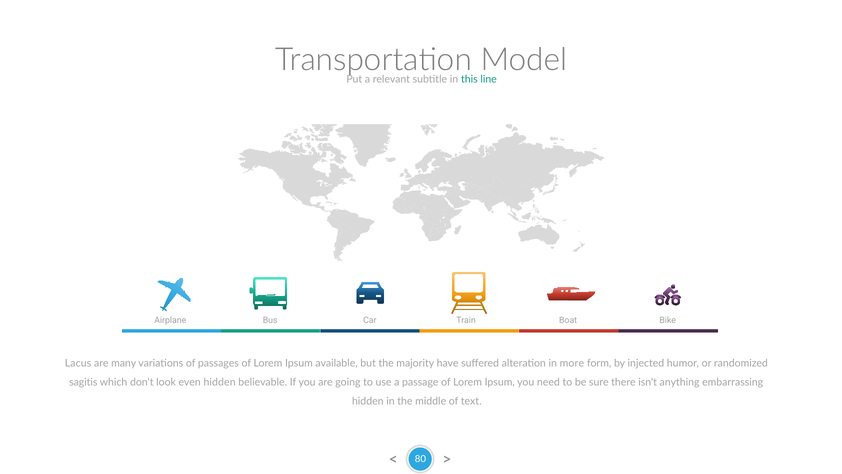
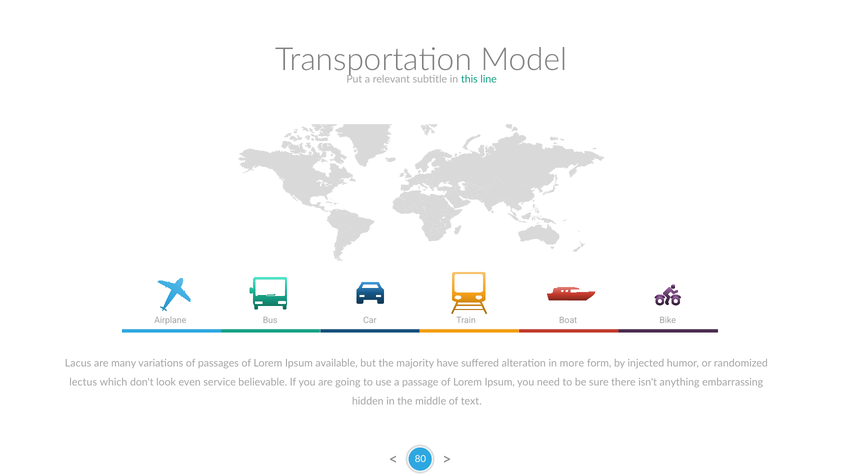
sagitis: sagitis -> lectus
even hidden: hidden -> service
